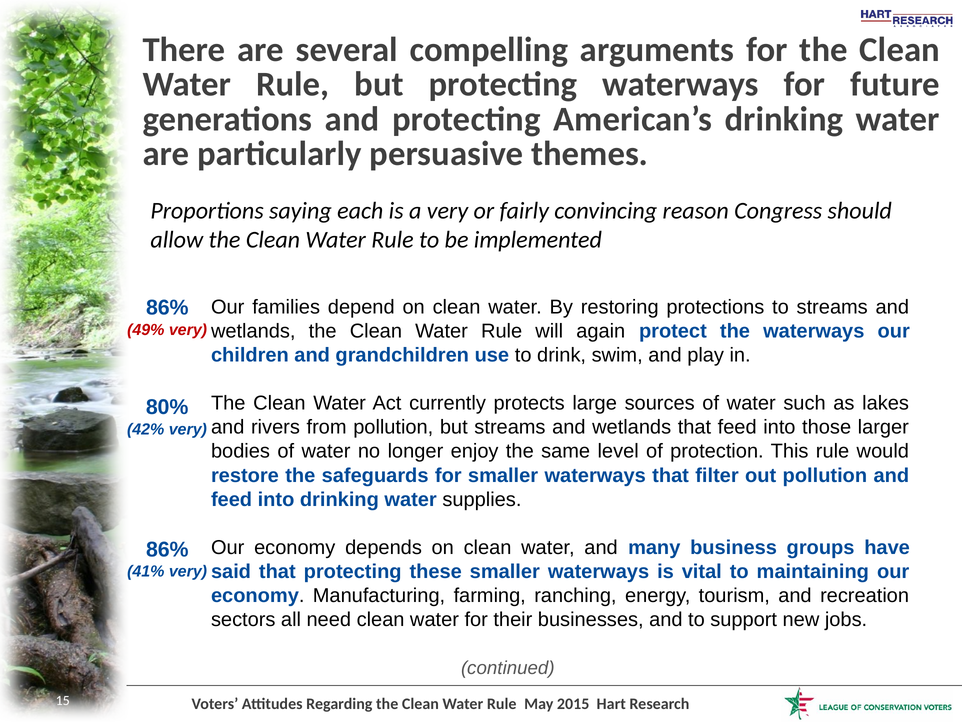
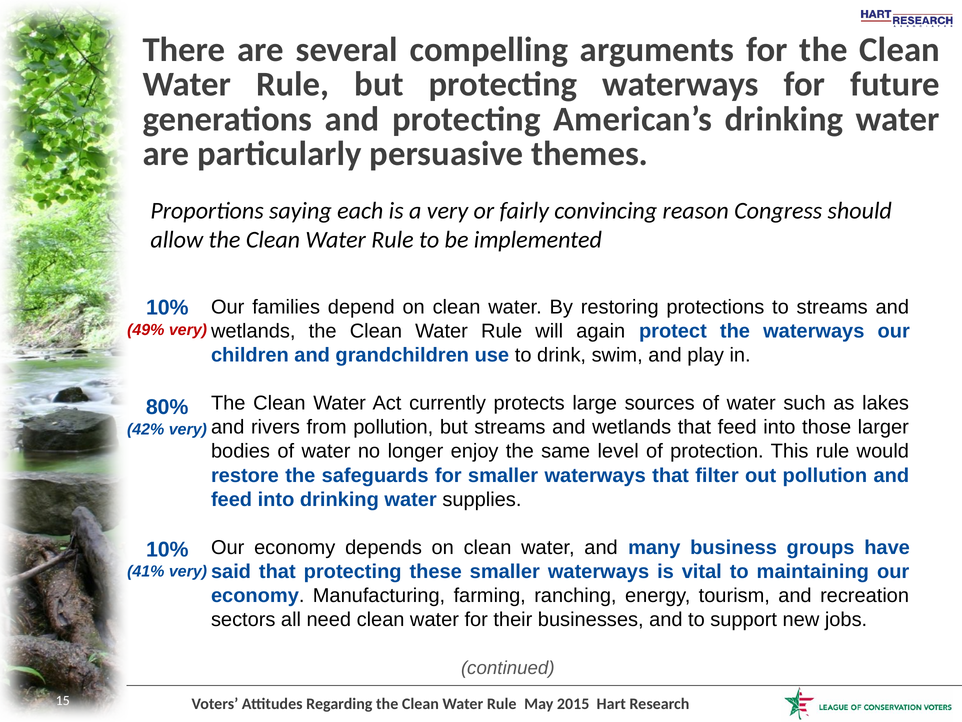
86% at (167, 308): 86% -> 10%
86% at (167, 549): 86% -> 10%
